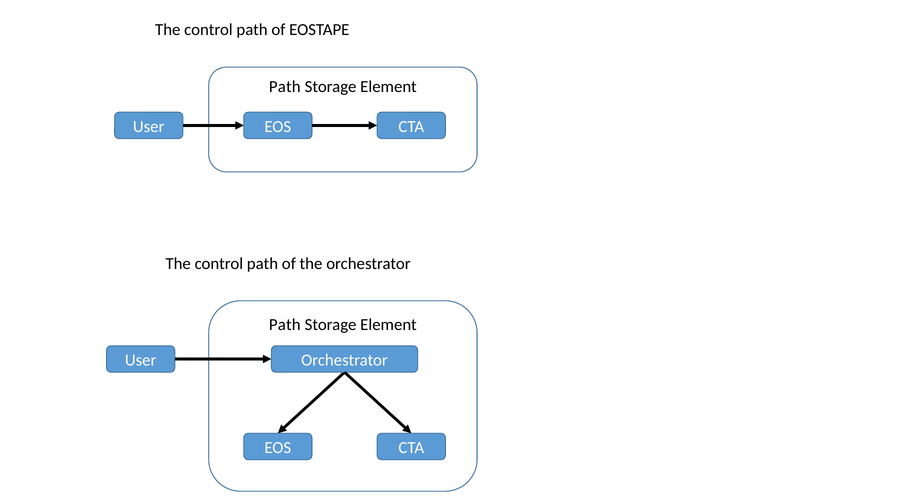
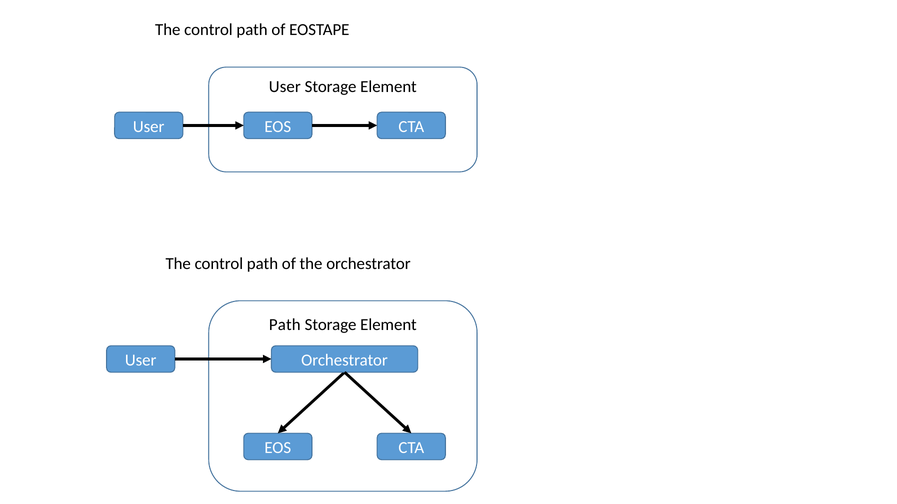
Path at (285, 87): Path -> User
